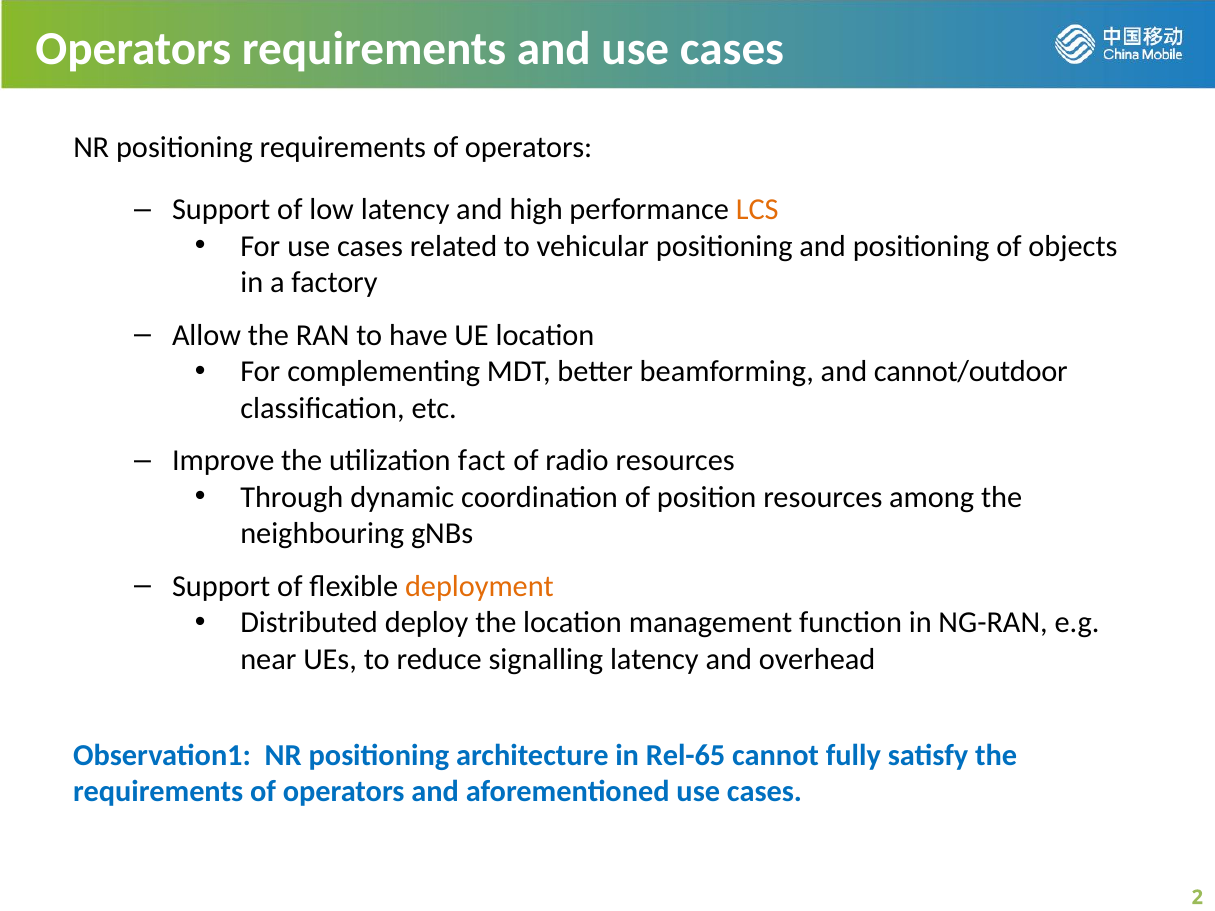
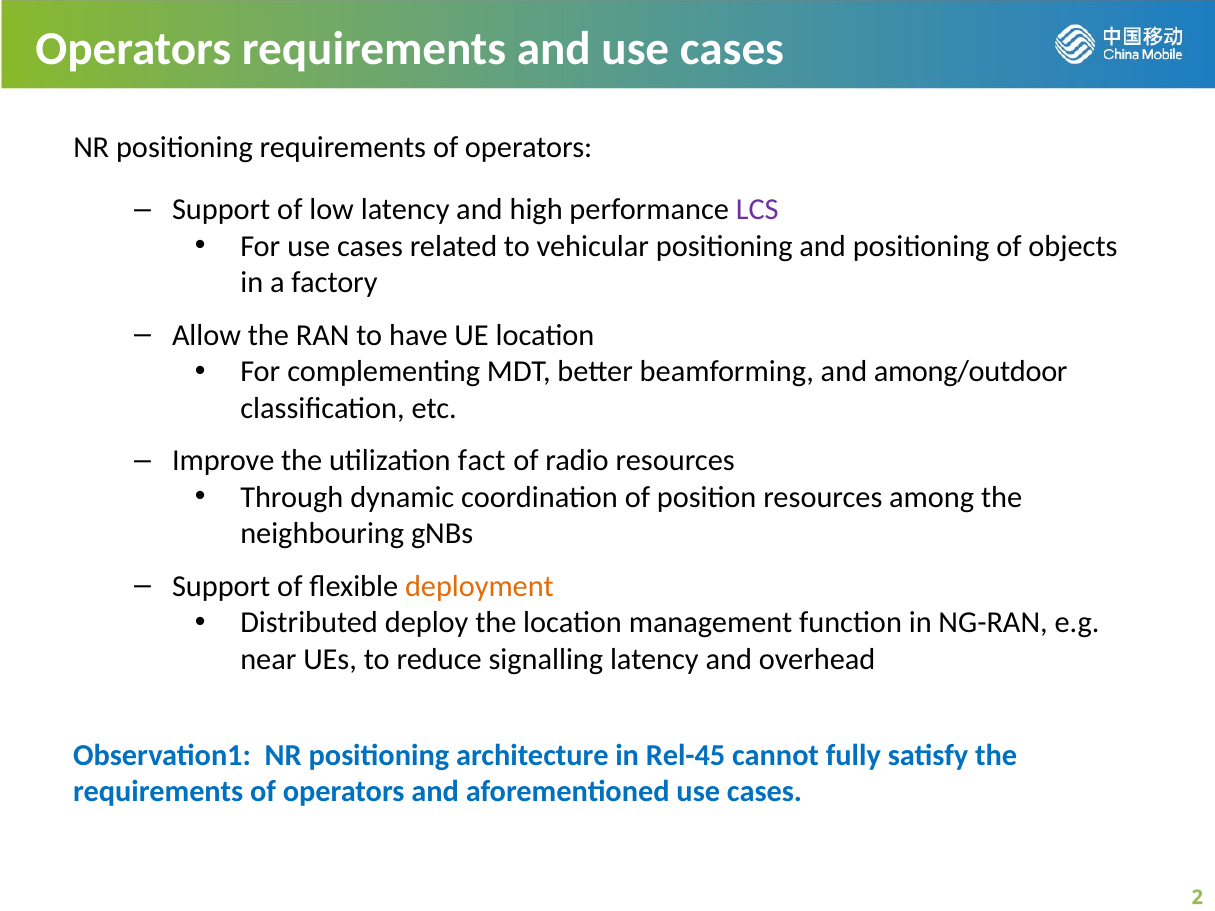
LCS colour: orange -> purple
cannot/outdoor: cannot/outdoor -> among/outdoor
Rel-65: Rel-65 -> Rel-45
